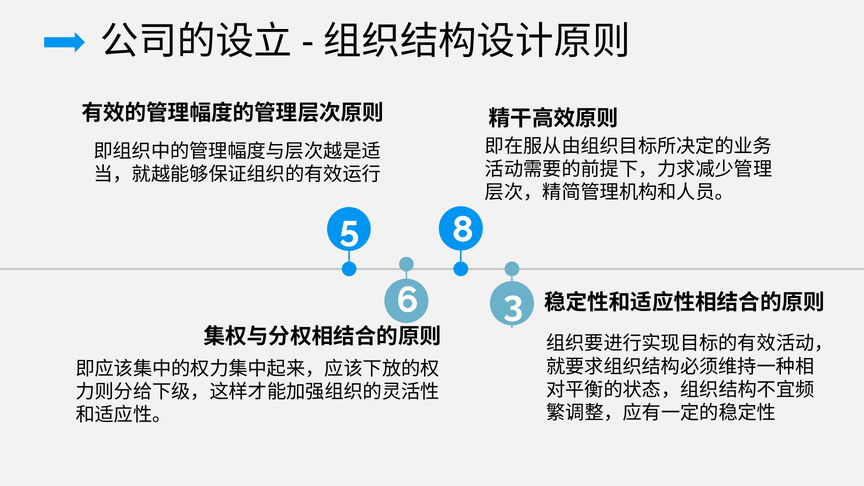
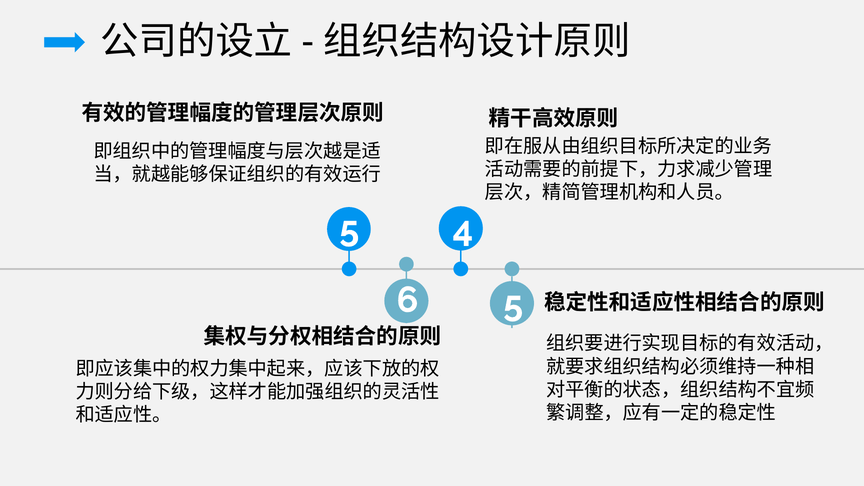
8: 8 -> 4
6 3: 3 -> 5
